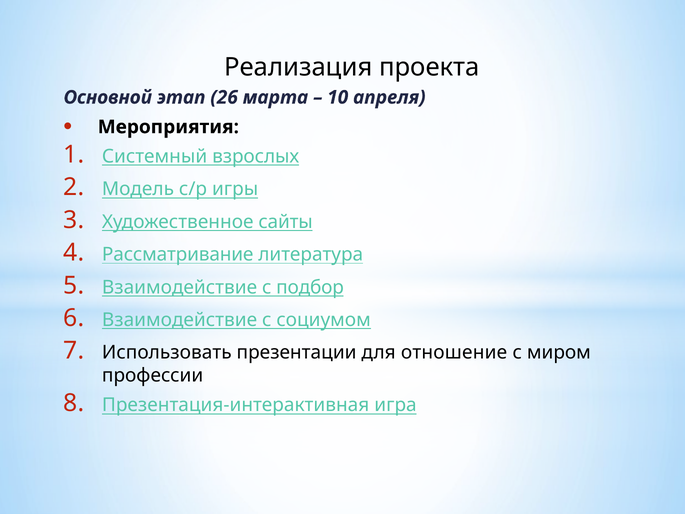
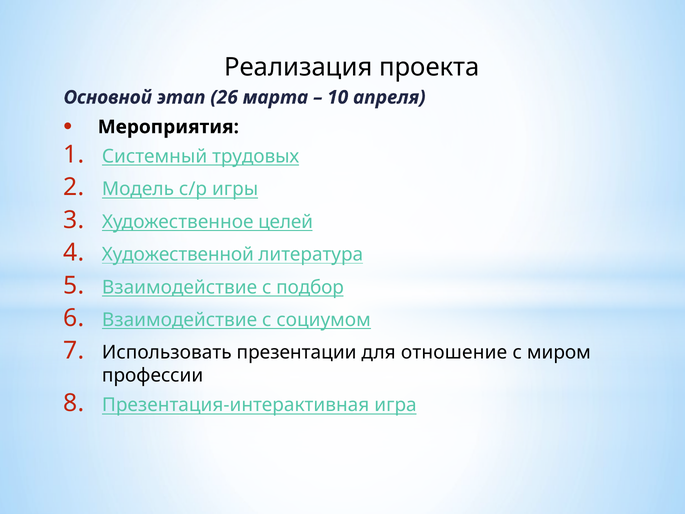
взрослых: взрослых -> трудовых
сайты: сайты -> целей
Рассматривание: Рассматривание -> Художественной
